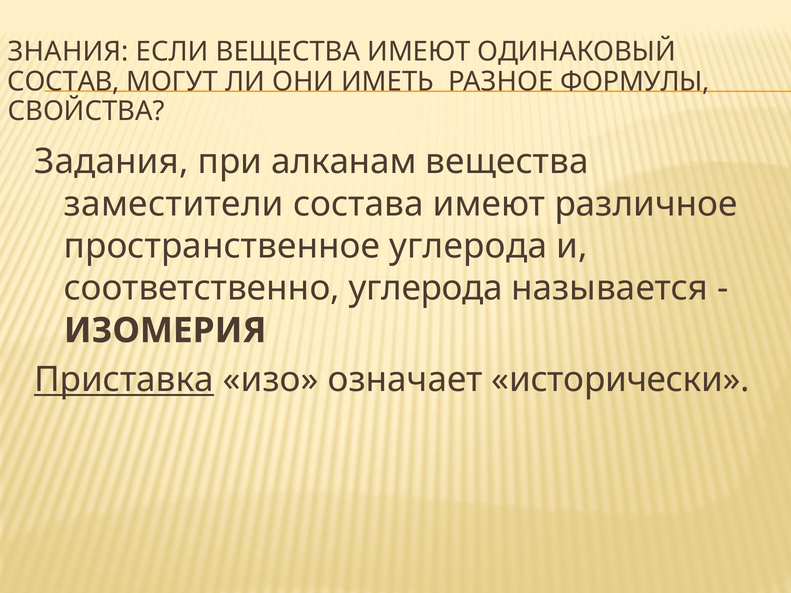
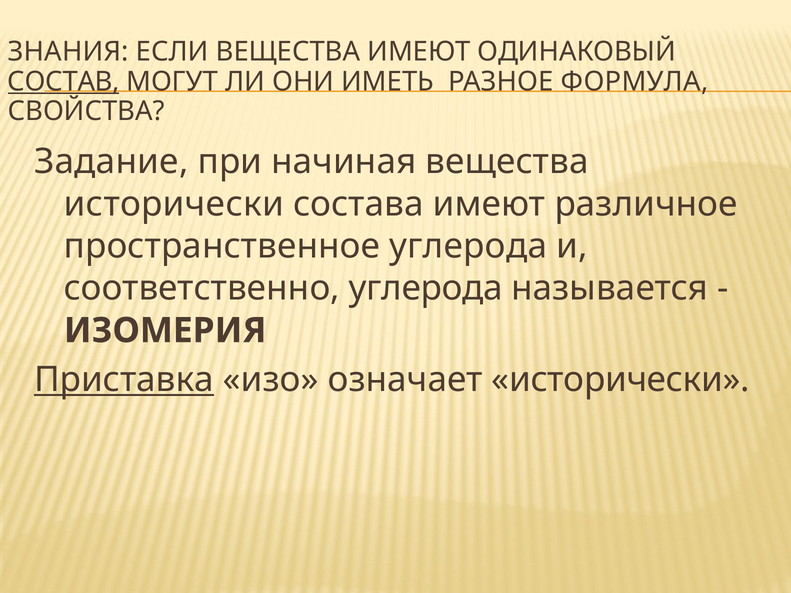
СОСТАВ underline: none -> present
ФОРМУЛЫ: ФОРМУЛЫ -> ФОРМУЛА
Задания: Задания -> Задание
алканам: алканам -> начиная
заместители at (174, 204): заместители -> исторически
